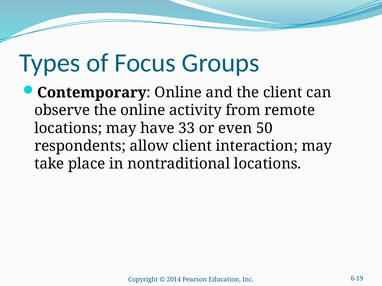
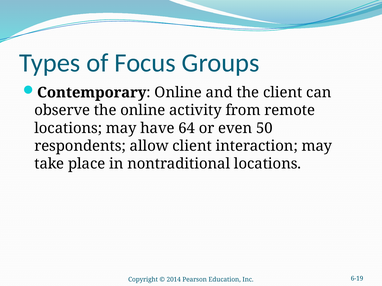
33: 33 -> 64
